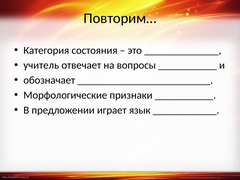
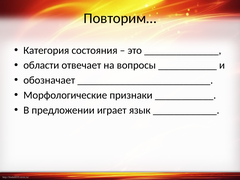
учитель: учитель -> области
